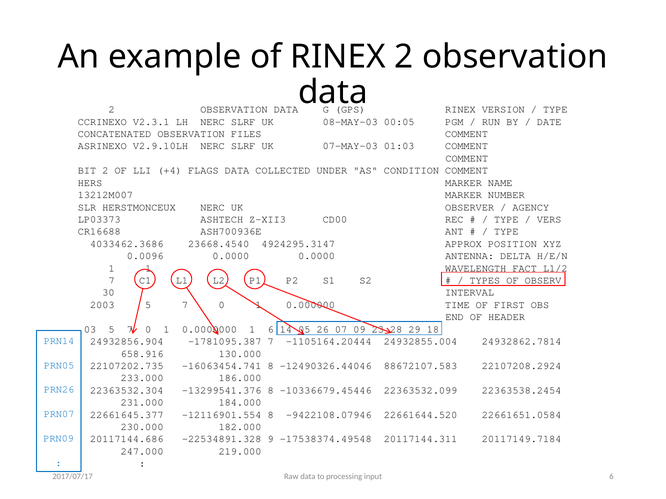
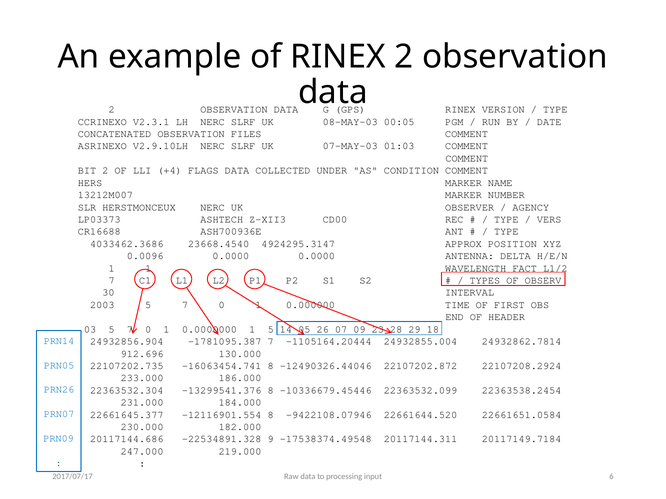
1 6: 6 -> 5
658.916: 658.916 -> 912.696
88672107.583: 88672107.583 -> 22107202.872
